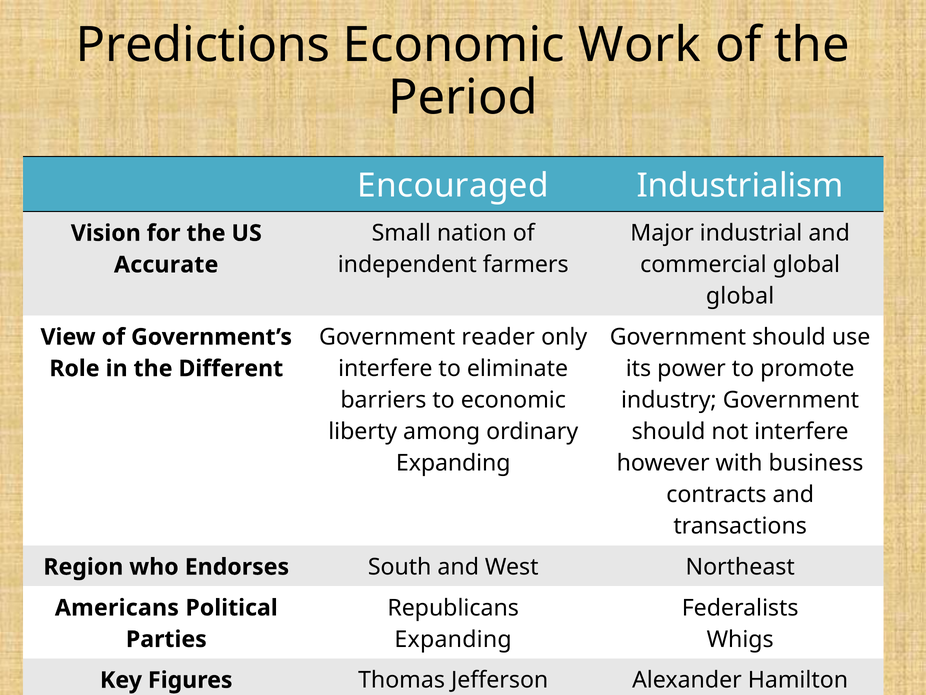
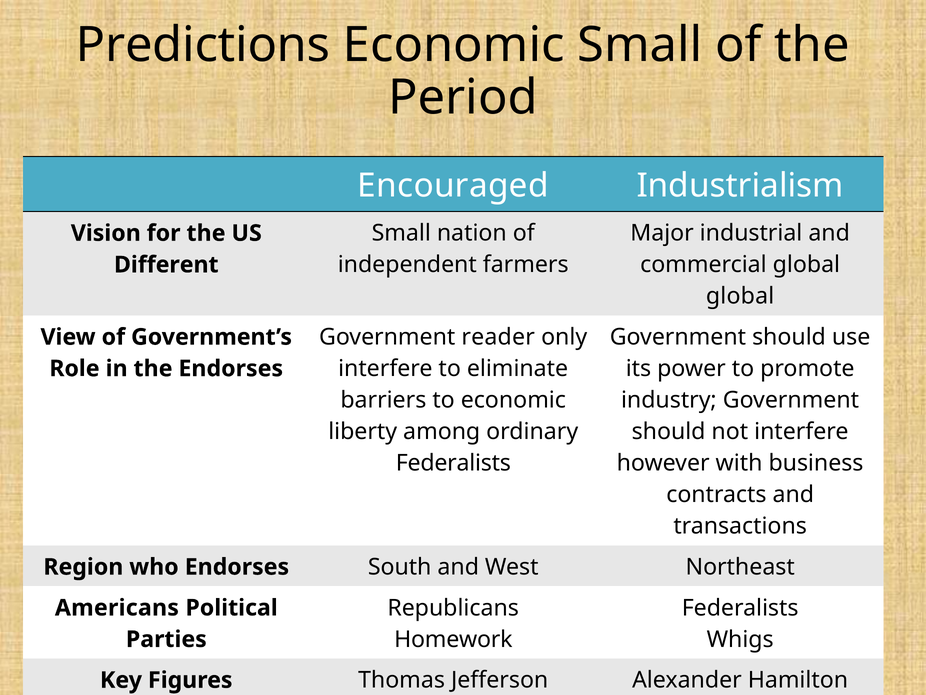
Economic Work: Work -> Small
Accurate: Accurate -> Different
the Different: Different -> Endorses
Expanding at (453, 463): Expanding -> Federalists
Expanding at (453, 639): Expanding -> Homework
